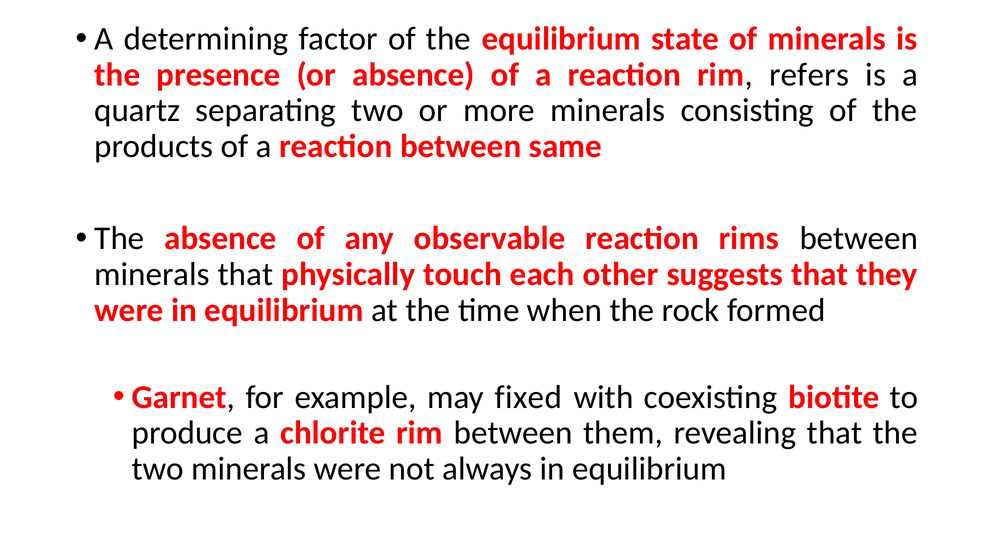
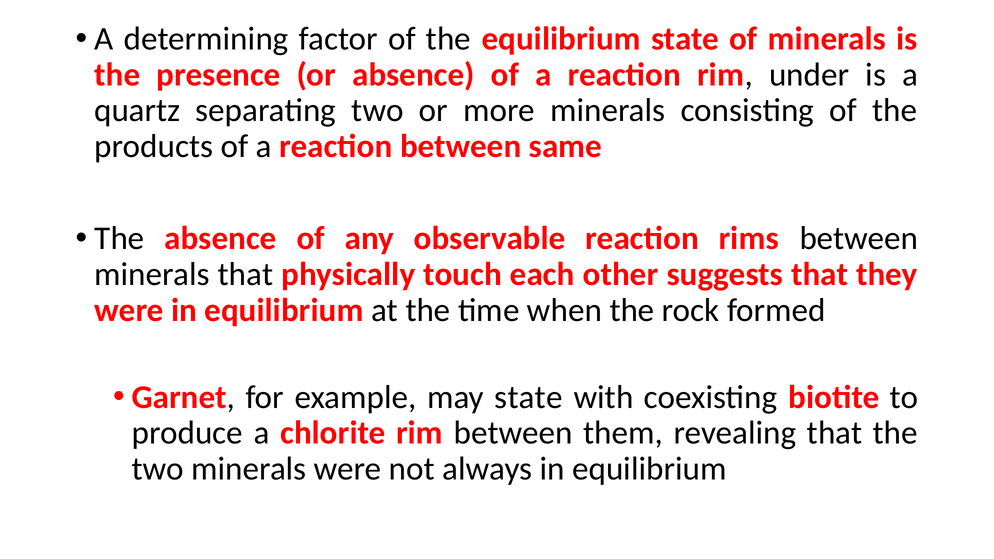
refers: refers -> under
may fixed: fixed -> state
